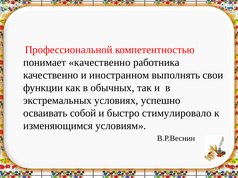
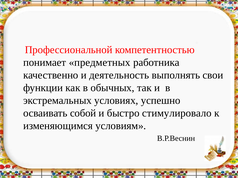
понимает качественно: качественно -> предметных
иностранном: иностранном -> деятельность
